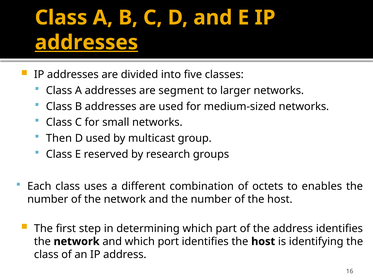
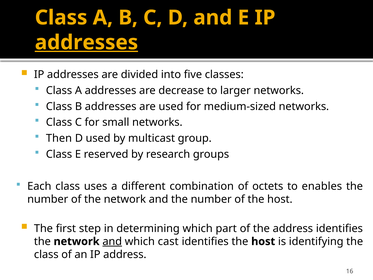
segment: segment -> decrease
and at (112, 241) underline: none -> present
port: port -> cast
